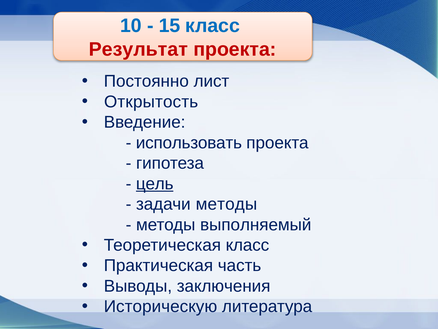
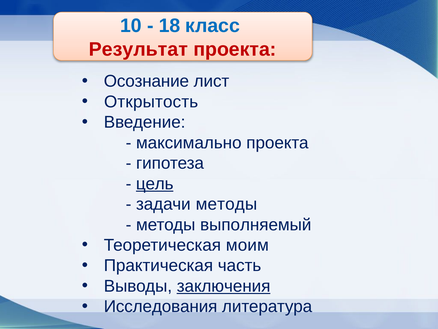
15: 15 -> 18
Постоянно: Постоянно -> Осознание
использовать: использовать -> максимально
Теоретическая класс: класс -> моим
заключения underline: none -> present
Историческую: Историческую -> Исследования
